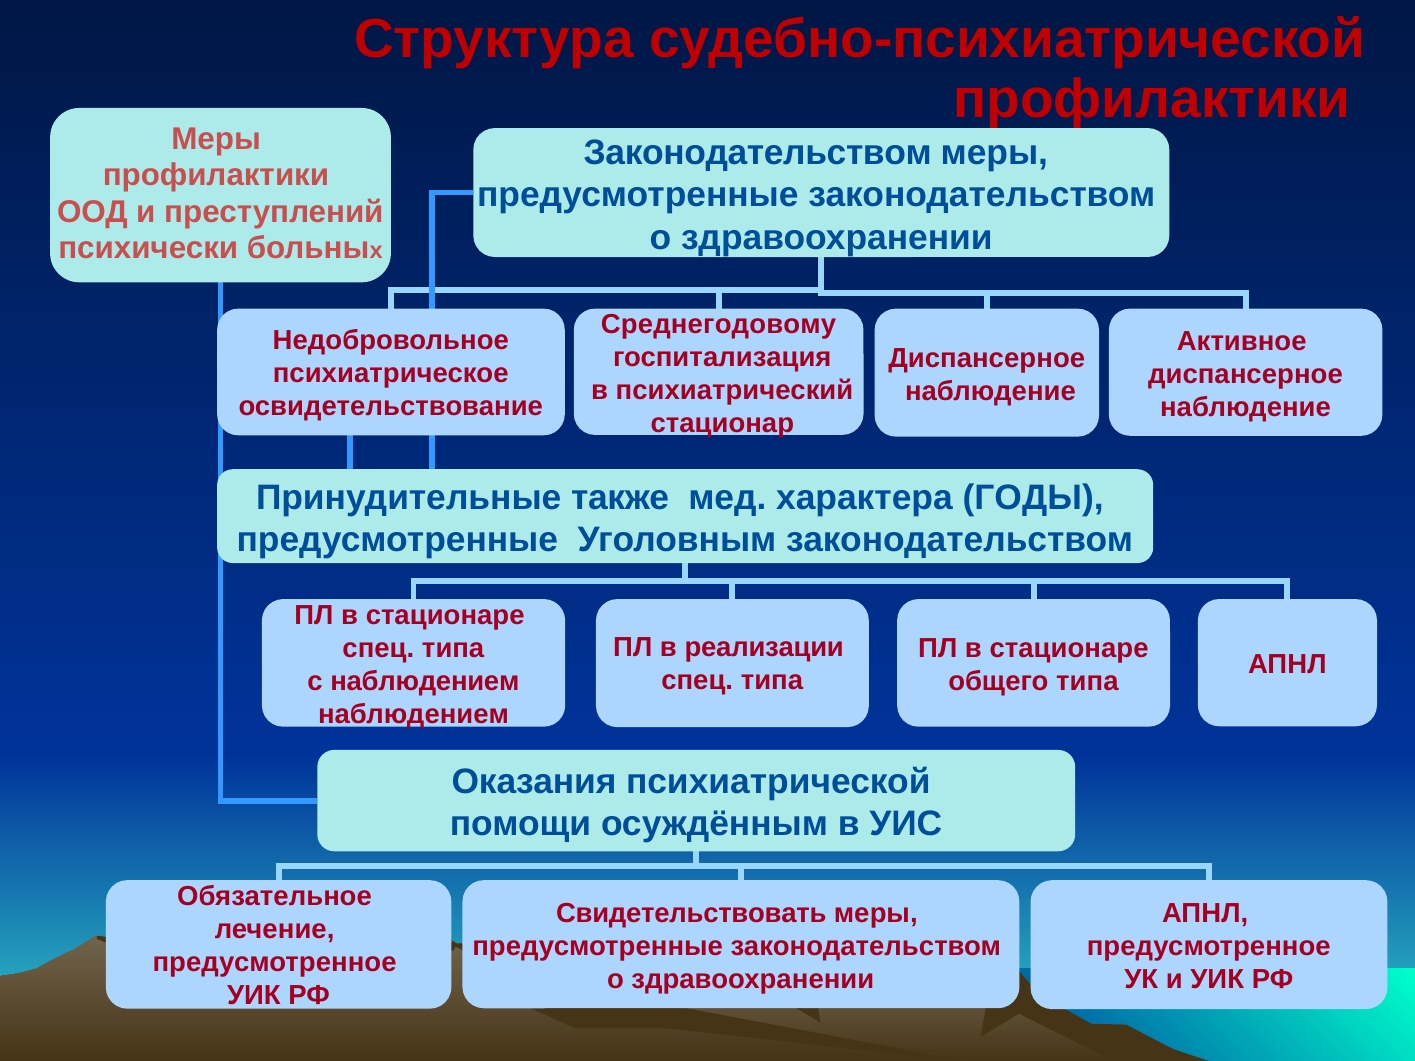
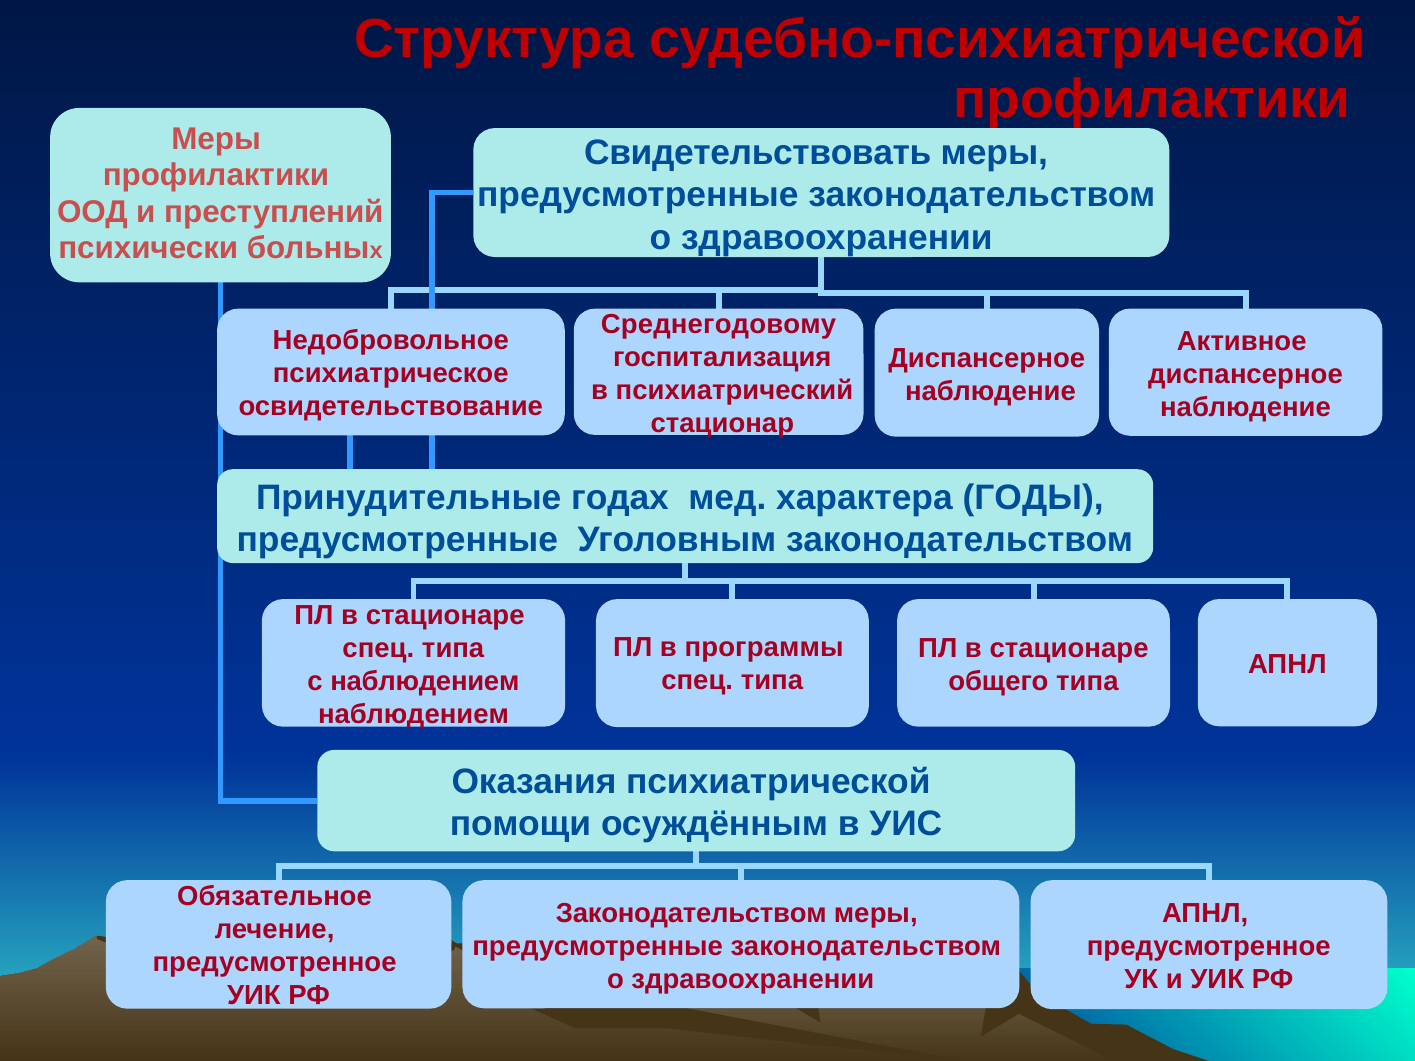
Законодательством at (758, 153): Законодательством -> Свидетельствовать
также: также -> годах
реализации: реализации -> программы
Свидетельствовать at (691, 913): Свидетельствовать -> Законодательством
